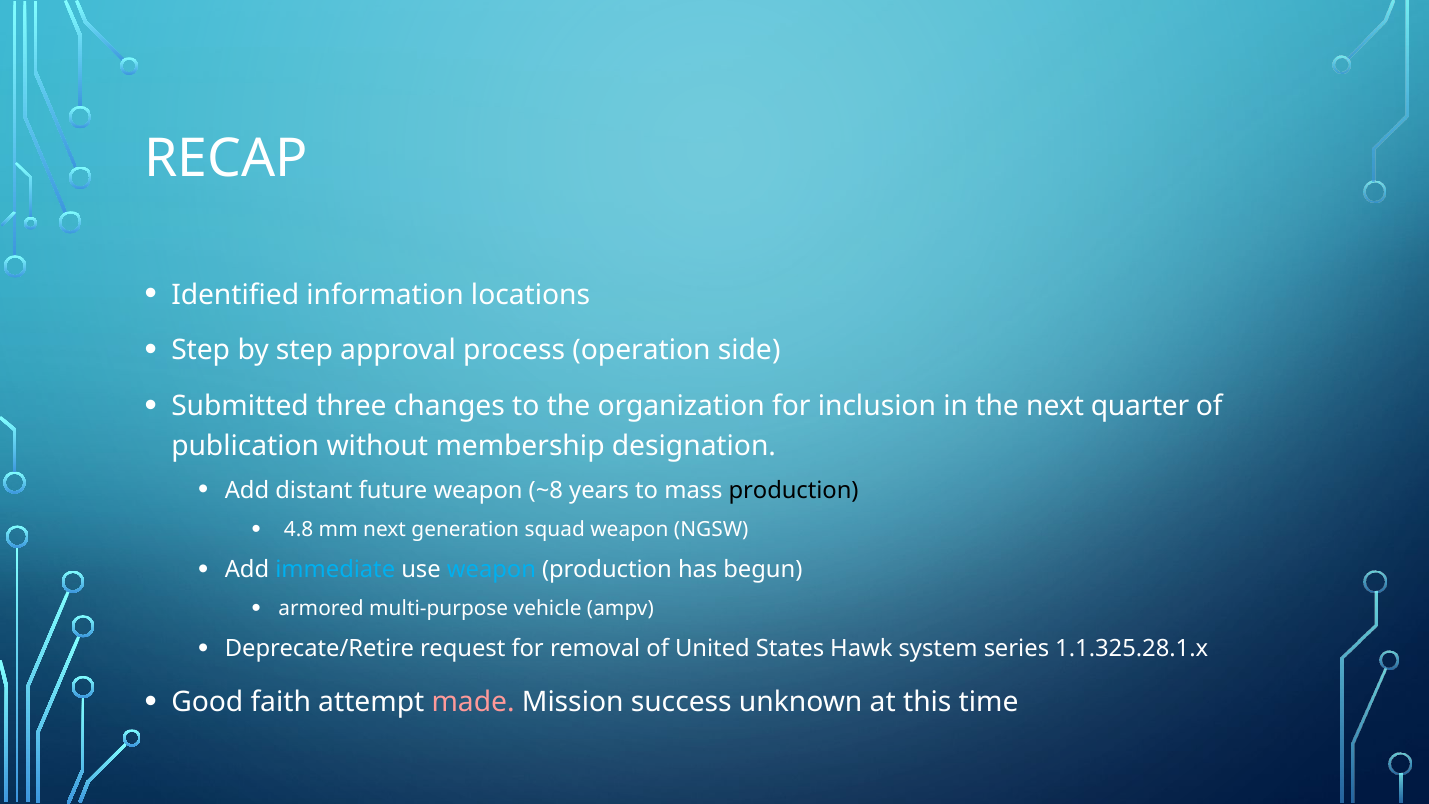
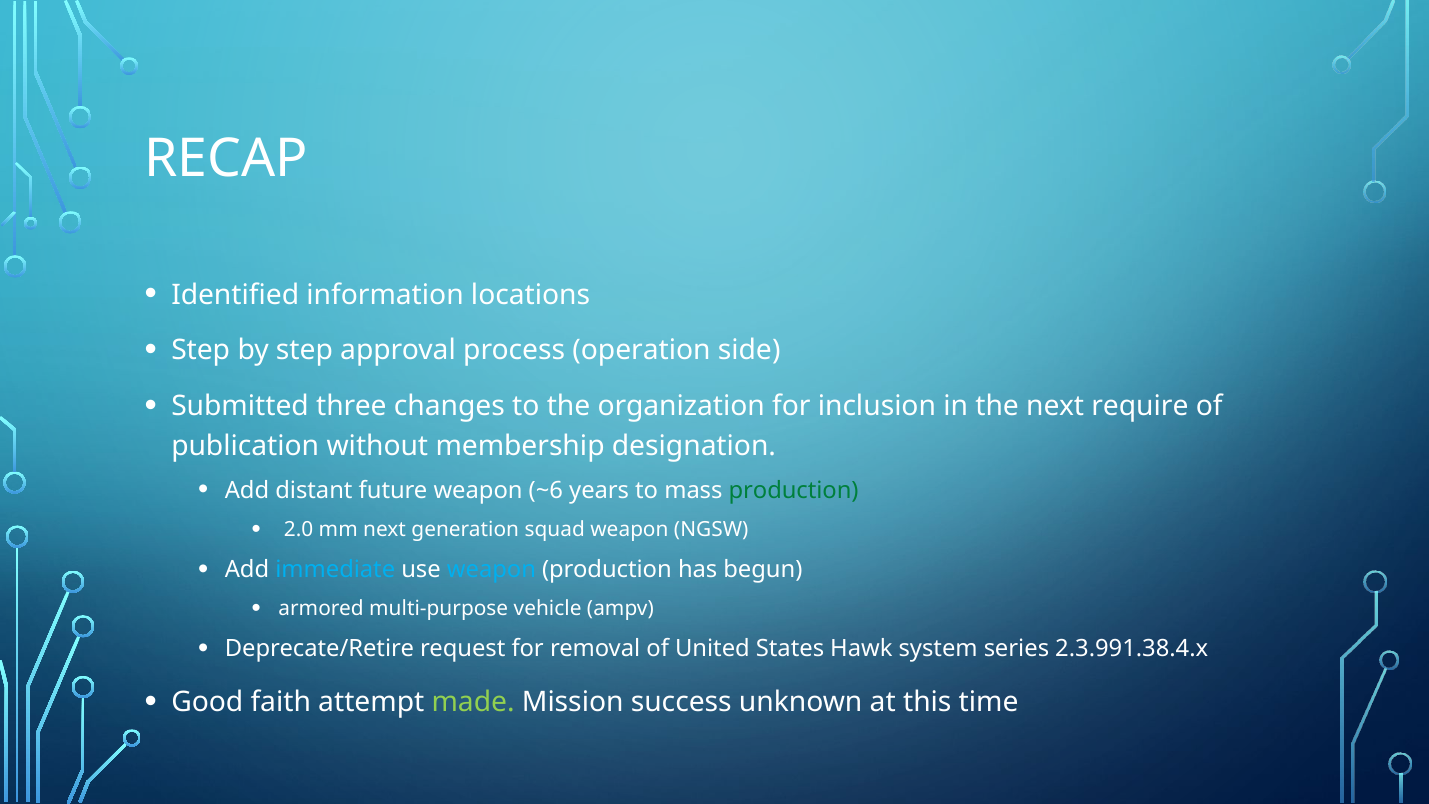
quarter: quarter -> require
~8: ~8 -> ~6
production at (794, 491) colour: black -> green
4.8: 4.8 -> 2.0
1.1.325.28.1.x: 1.1.325.28.1.x -> 2.3.991.38.4.x
made colour: pink -> light green
